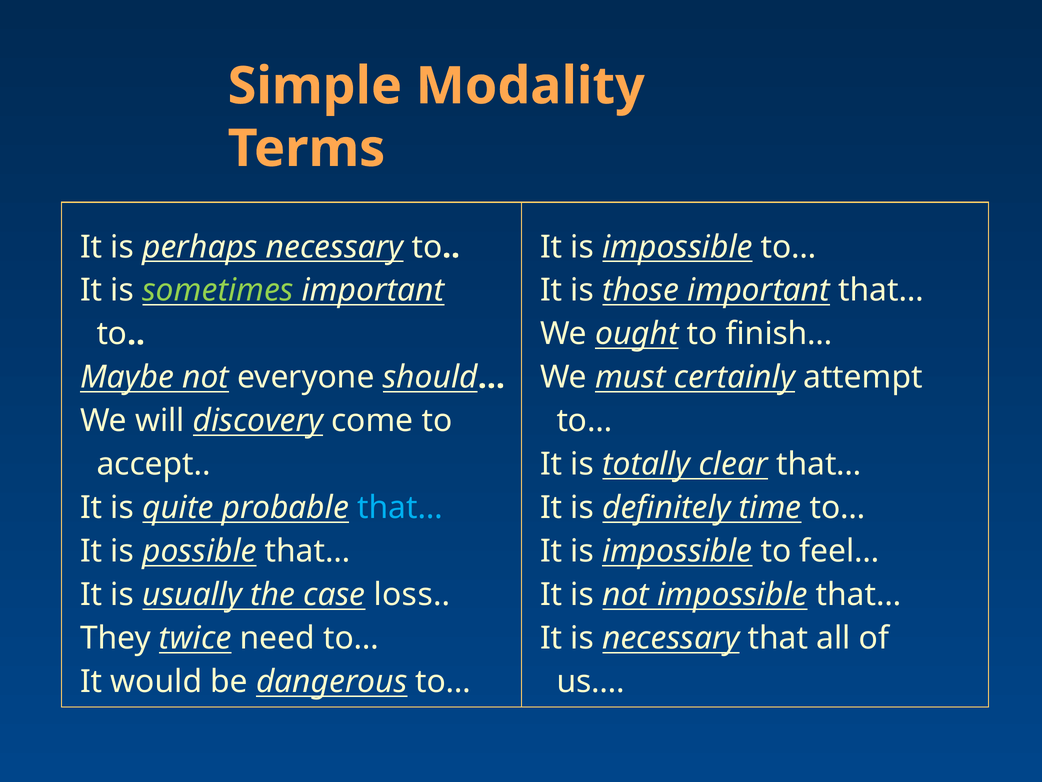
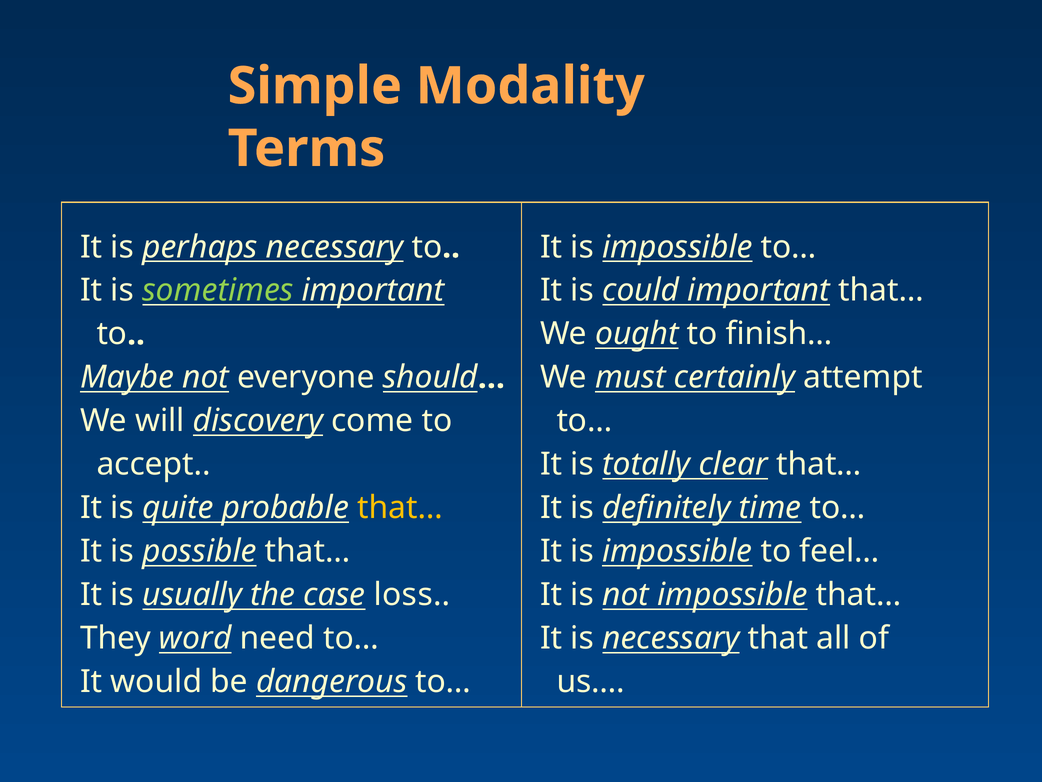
those: those -> could
that… at (400, 508) colour: light blue -> yellow
twice: twice -> word
